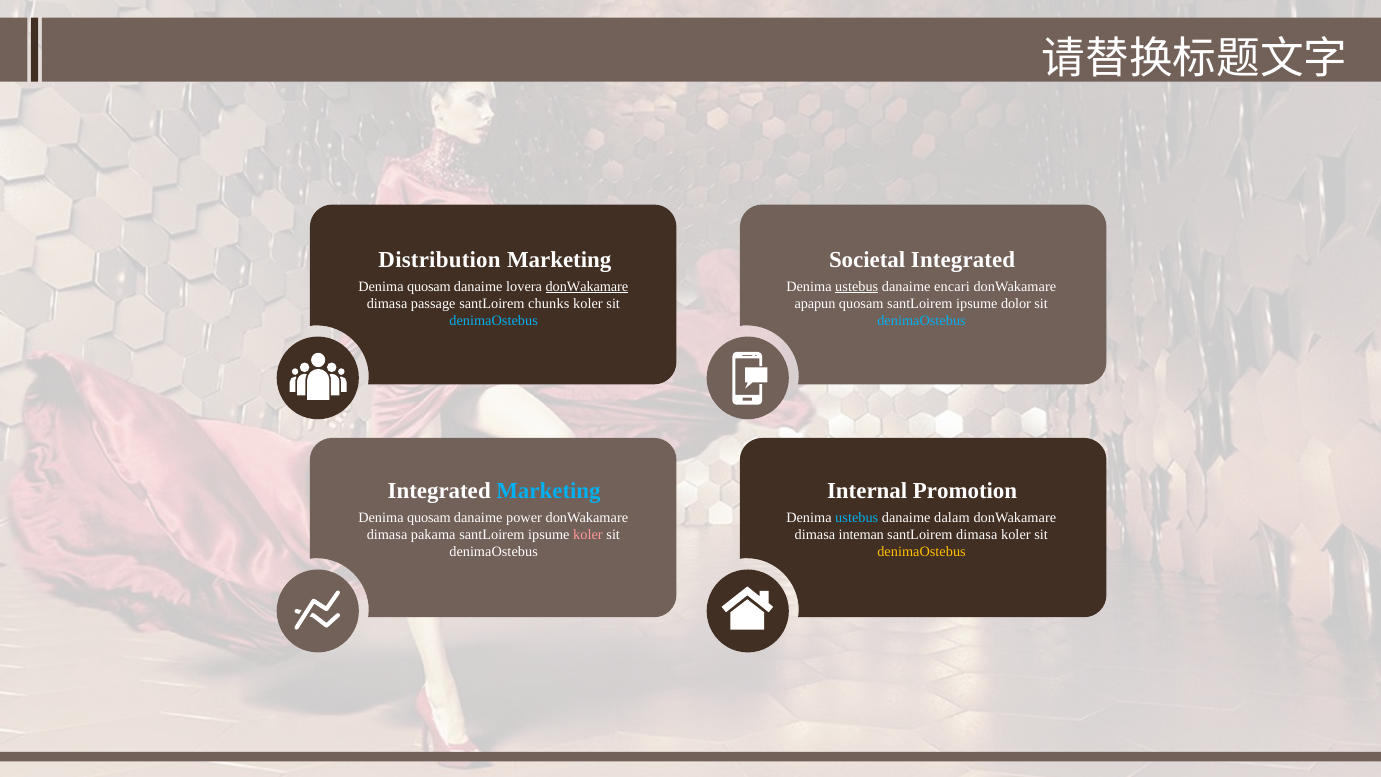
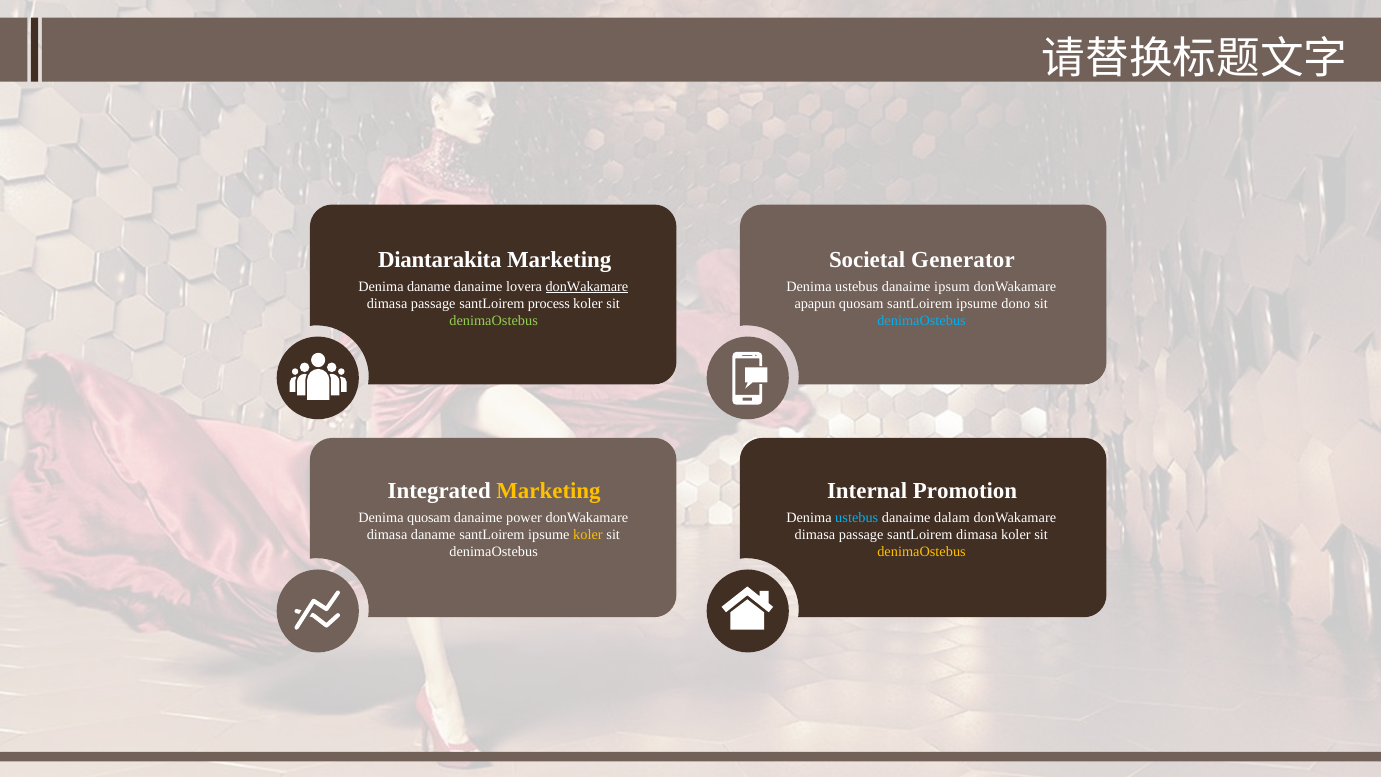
Distribution: Distribution -> Diantarakita
Societal Integrated: Integrated -> Generator
quosam at (429, 287): quosam -> daname
ustebus at (857, 287) underline: present -> none
encari: encari -> ipsum
chunks: chunks -> process
dolor: dolor -> dono
denimaOstebus at (494, 321) colour: light blue -> light green
Marketing at (549, 491) colour: light blue -> yellow
dimasa pakama: pakama -> daname
koler at (588, 534) colour: pink -> yellow
inteman at (861, 534): inteman -> passage
